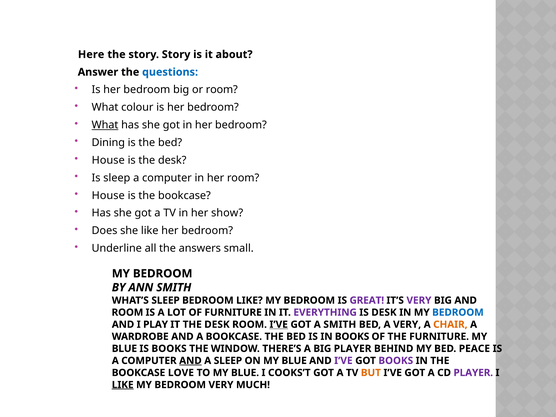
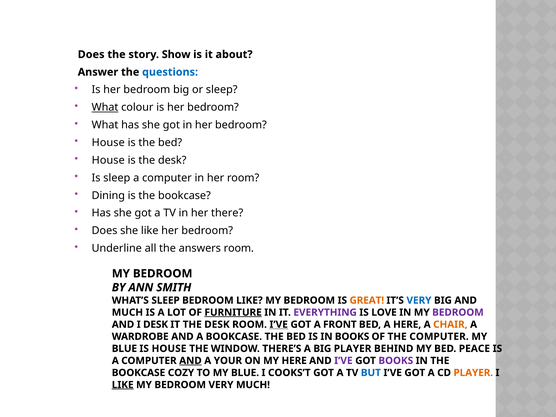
Here at (91, 54): Here -> Does
story Story: Story -> Show
or room: room -> sleep
What at (105, 107) underline: none -> present
What at (105, 125) underline: present -> none
Dining at (108, 143): Dining -> House
House at (108, 195): House -> Dining
show: show -> there
answers small: small -> room
GREAT colour: purple -> orange
VERY at (419, 300) colour: purple -> blue
ROOM at (127, 312): ROOM -> MUCH
FURNITURE at (233, 312) underline: none -> present
IS DESK: DESK -> LOVE
BEDROOM at (458, 312) colour: blue -> purple
I PLAY: PLAY -> DESK
A SMITH: SMITH -> FRONT
A VERY: VERY -> HERE
THE FURNITURE: FURNITURE -> COMPUTER
IS BOOKS: BOOKS -> HOUSE
A SLEEP: SLEEP -> YOUR
ON MY BLUE: BLUE -> HERE
LOVE: LOVE -> COZY
BUT colour: orange -> blue
PLAYER at (473, 373) colour: purple -> orange
